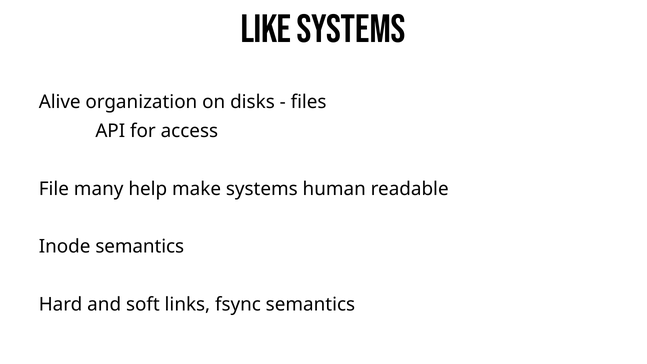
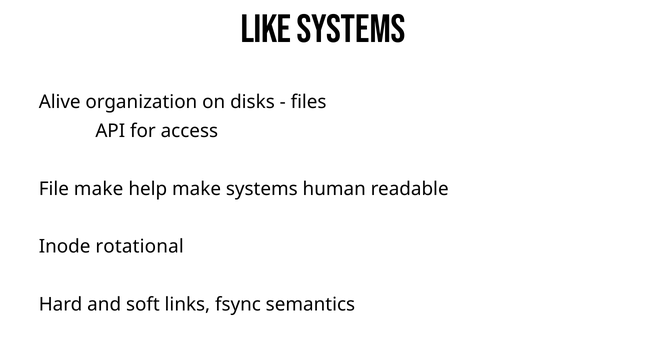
File many: many -> make
Inode semantics: semantics -> rotational
